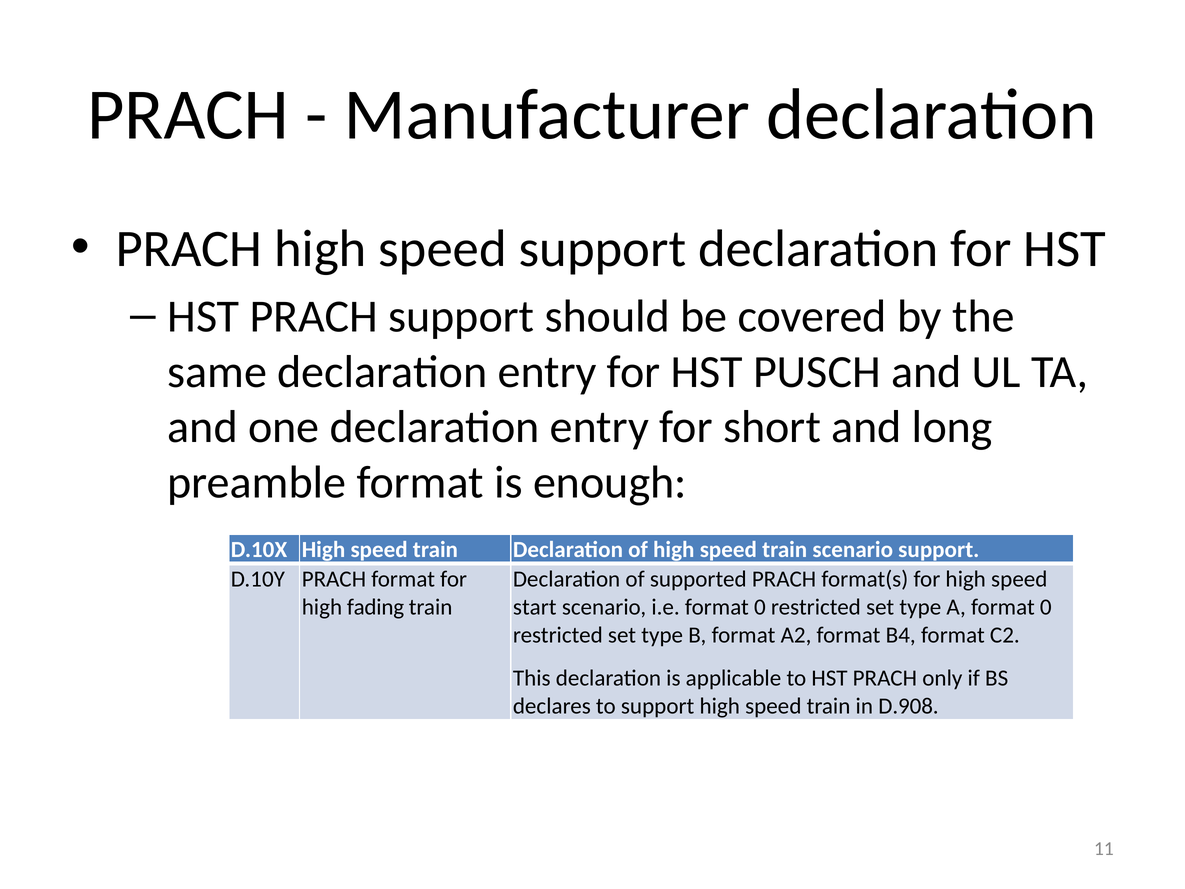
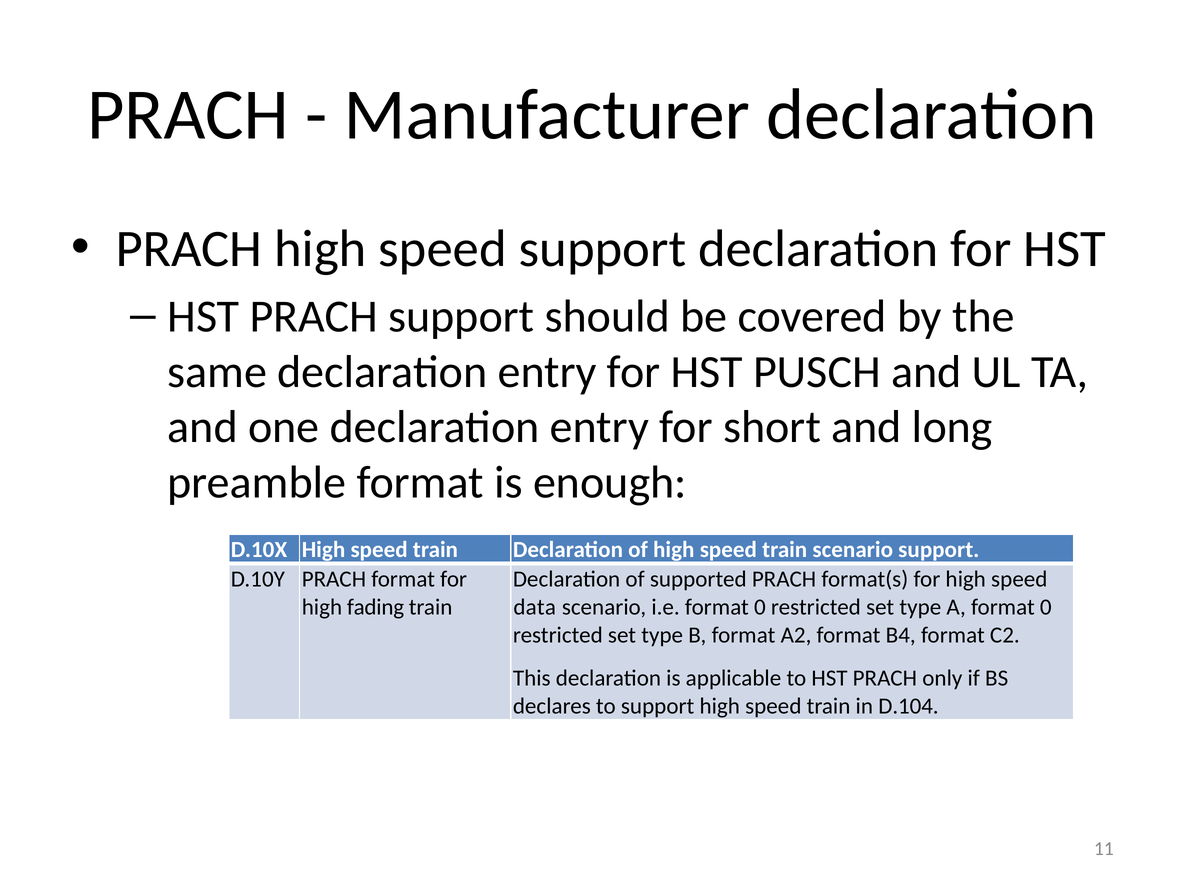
start: start -> data
D.908: D.908 -> D.104
